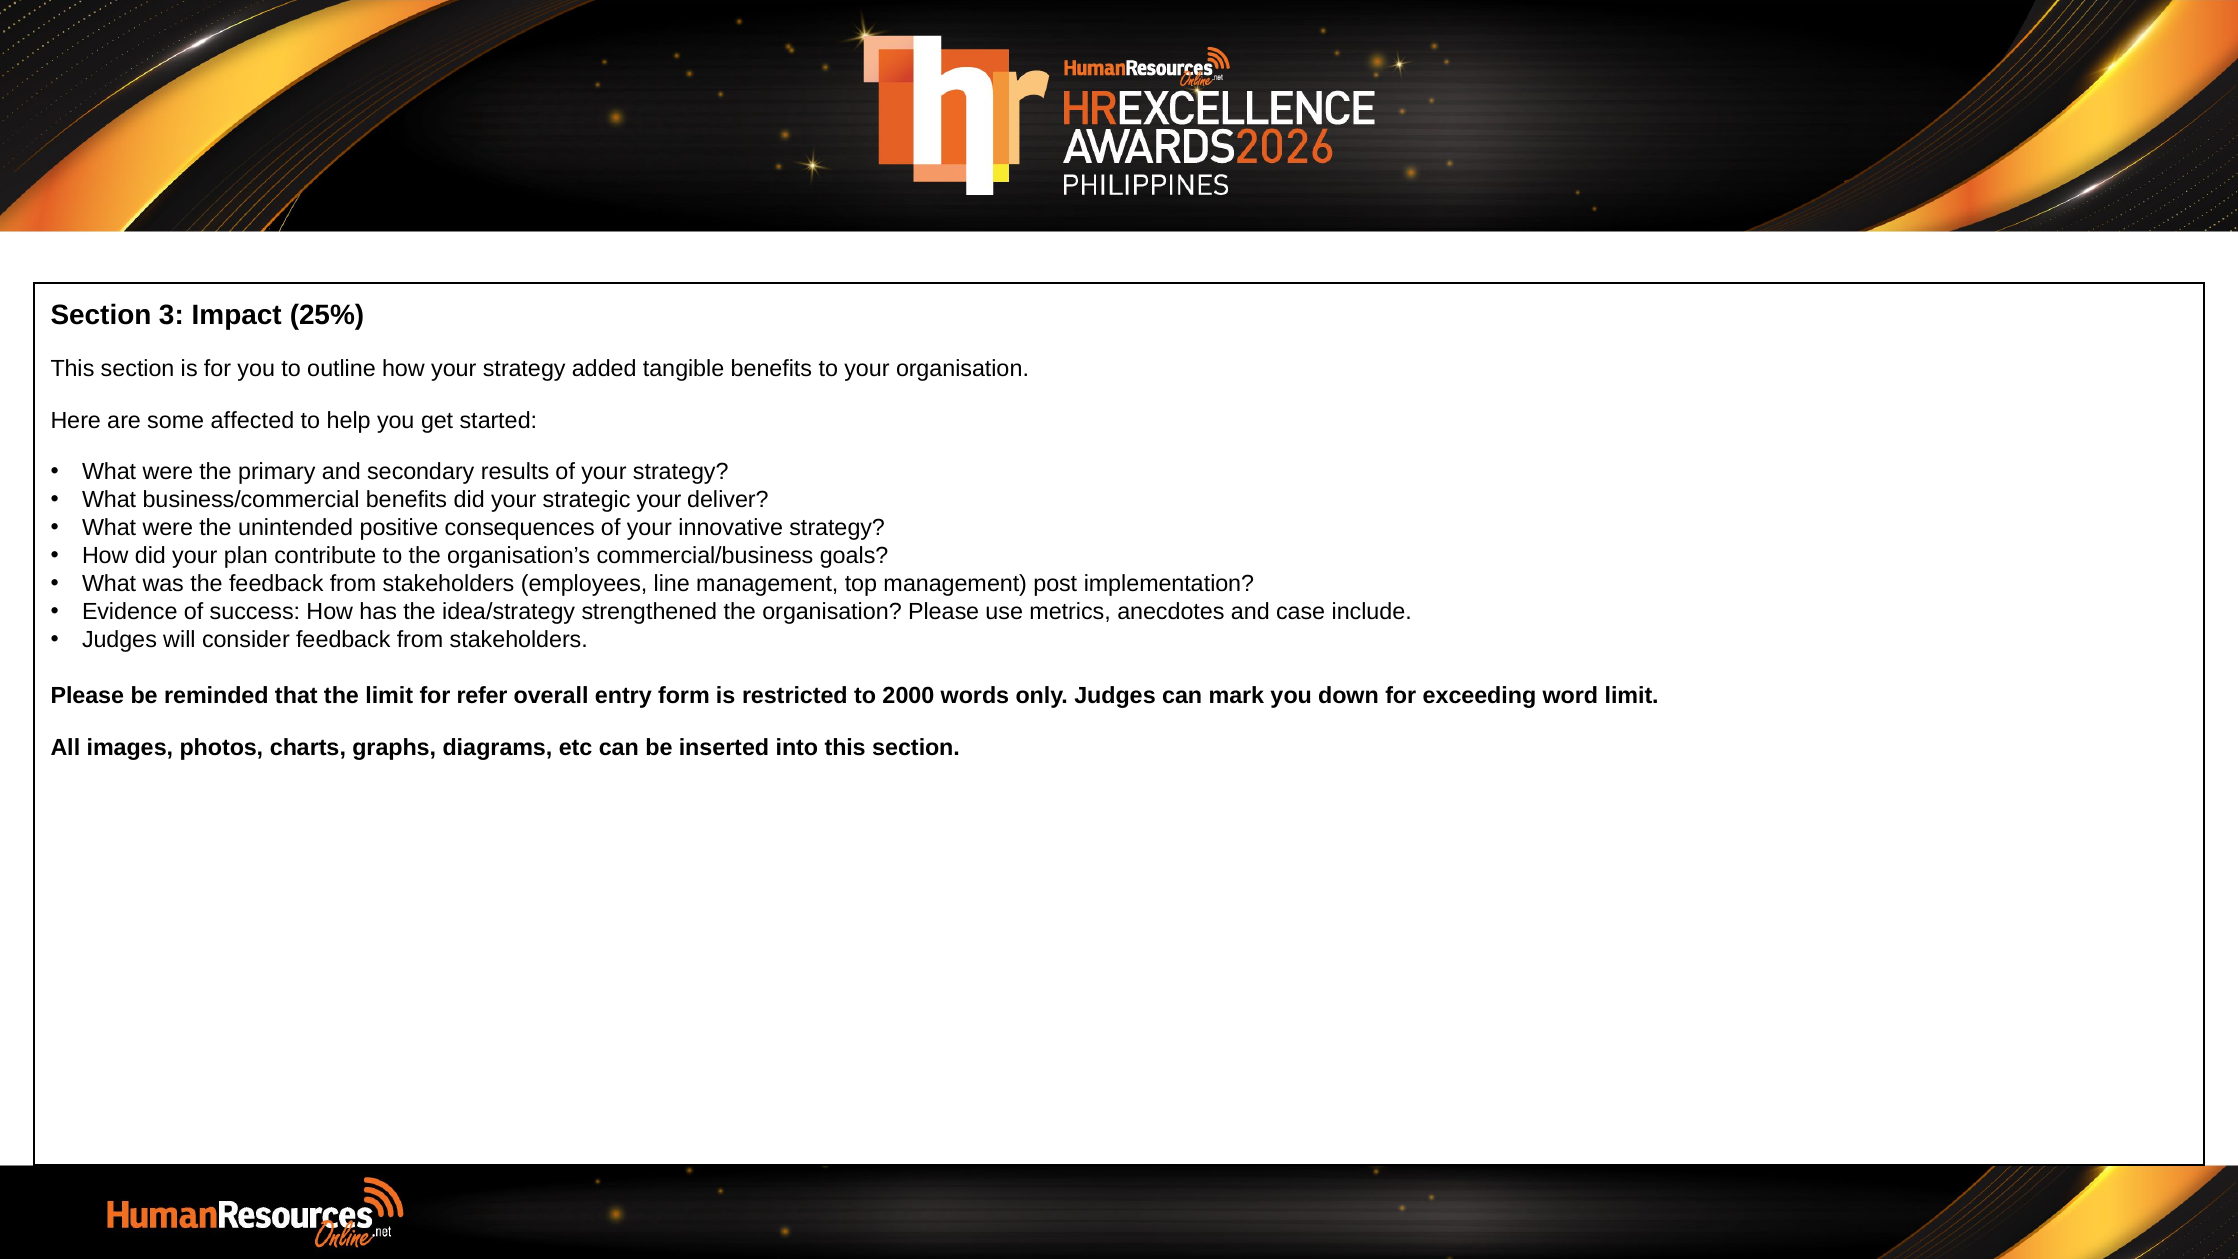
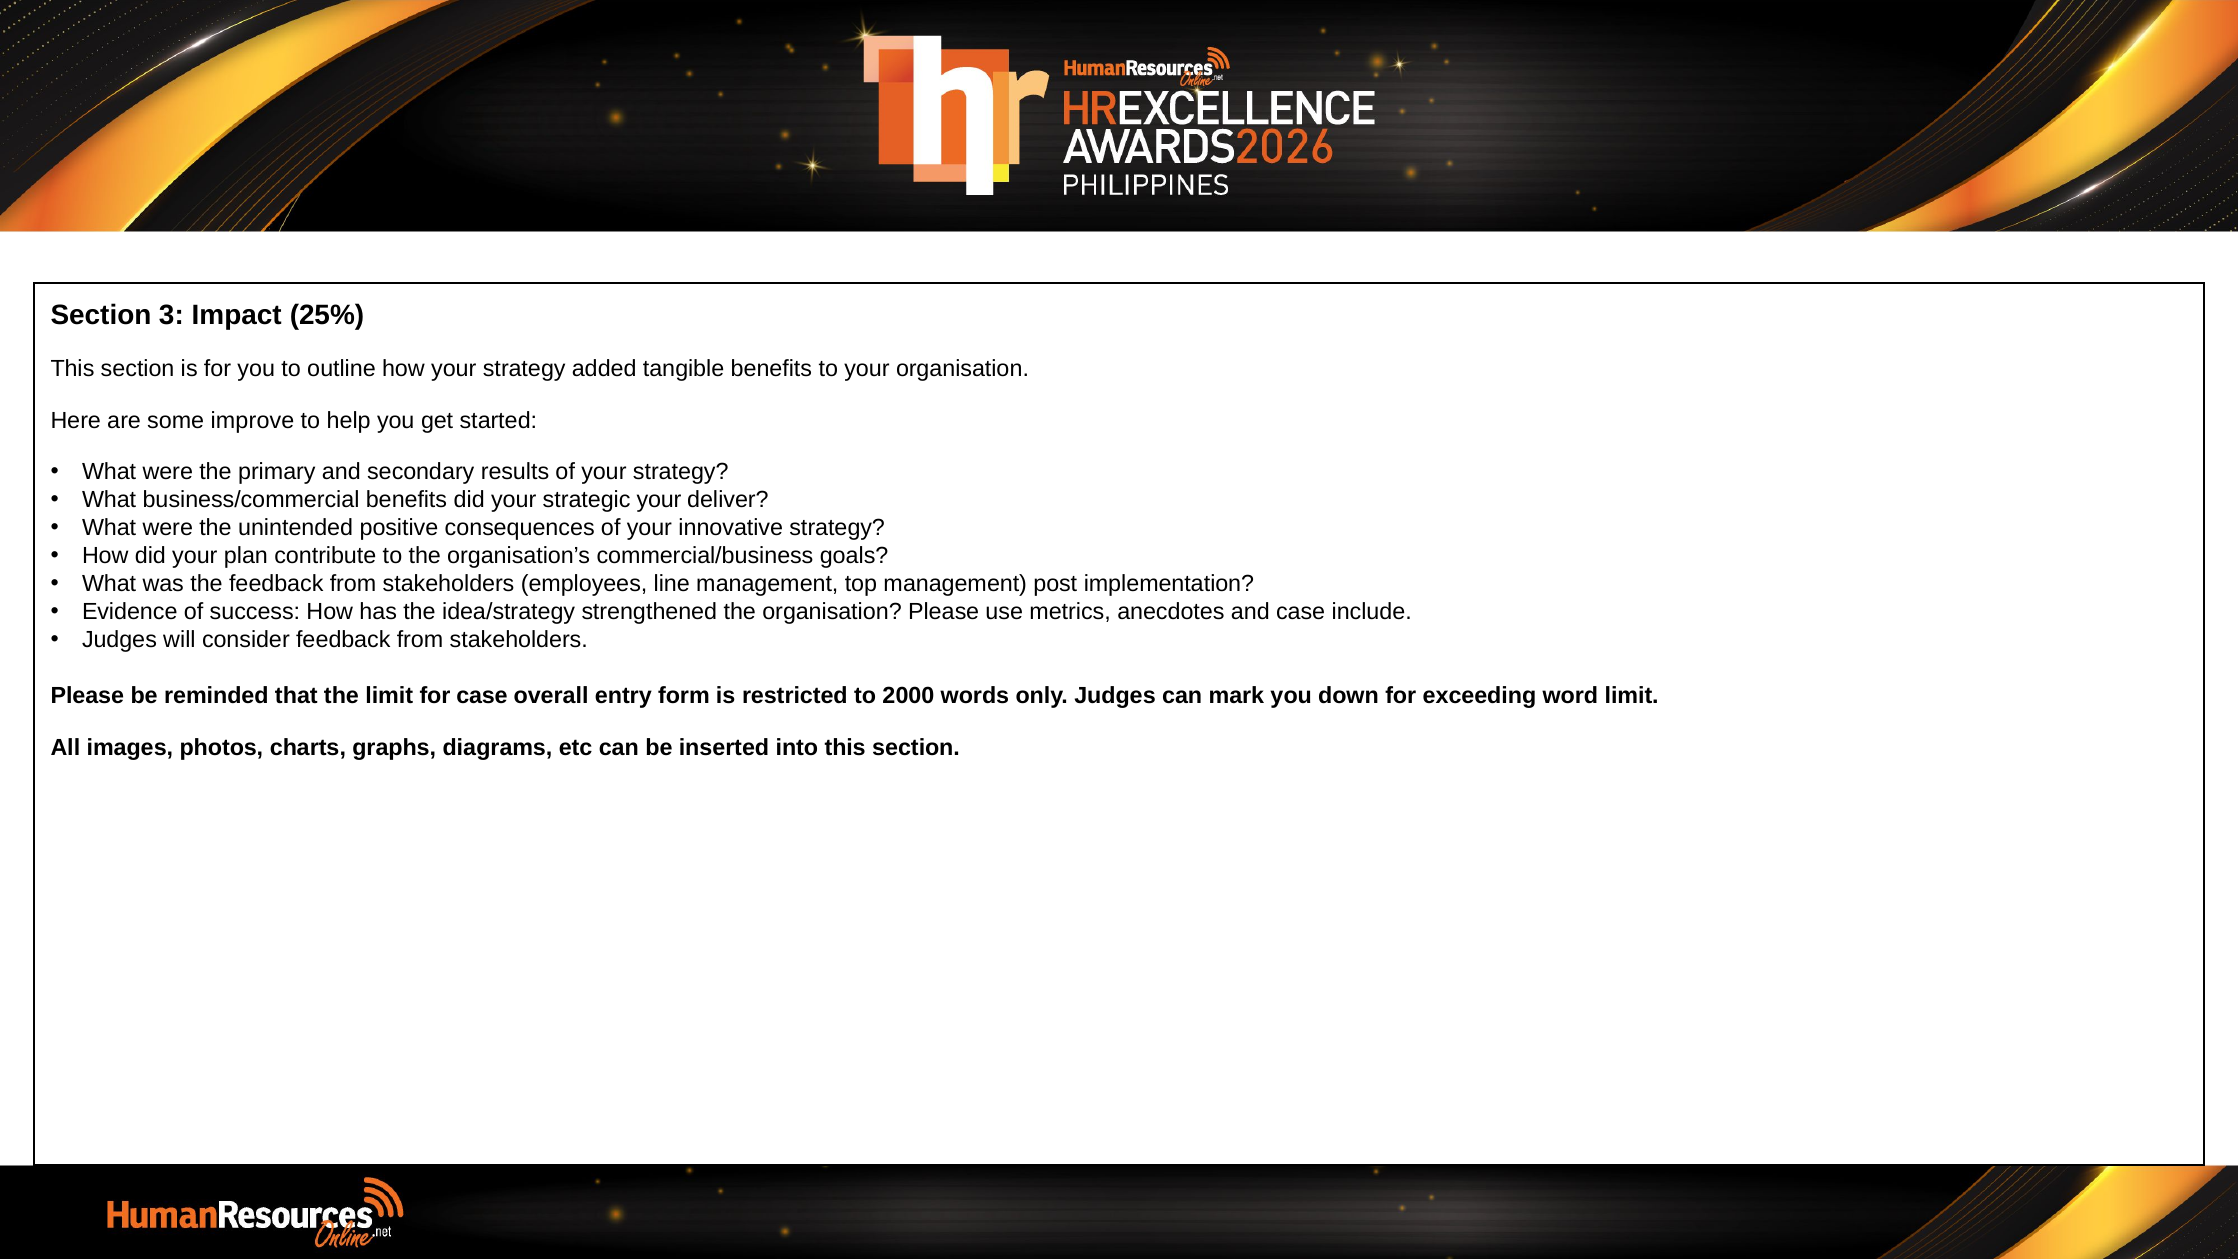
affected: affected -> improve
for refer: refer -> case
